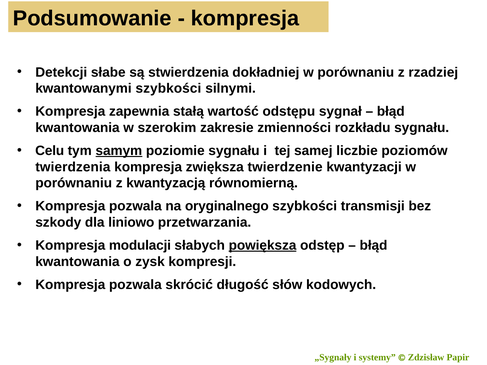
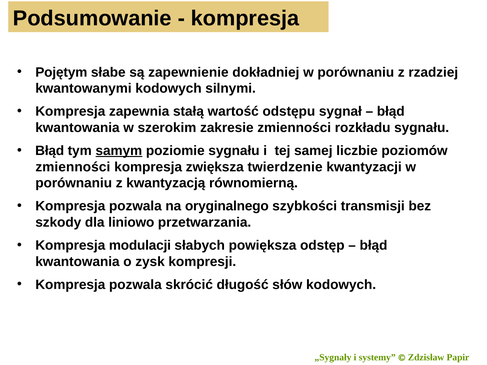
Detekcji: Detekcji -> Pojętym
stwierdzenia: stwierdzenia -> zapewnienie
kwantowanymi szybkości: szybkości -> kodowych
Celu at (50, 151): Celu -> Błąd
twierdzenia at (73, 167): twierdzenia -> zmienności
powiększa underline: present -> none
